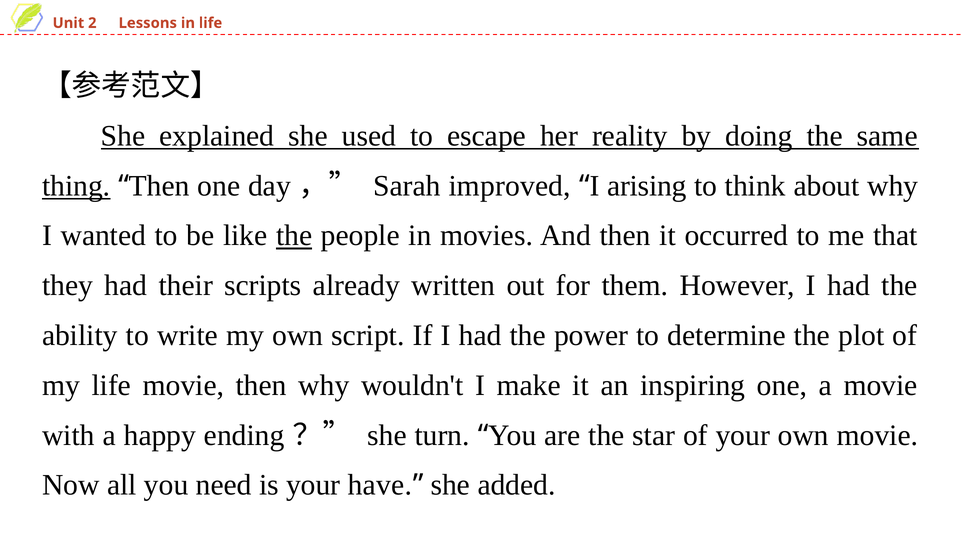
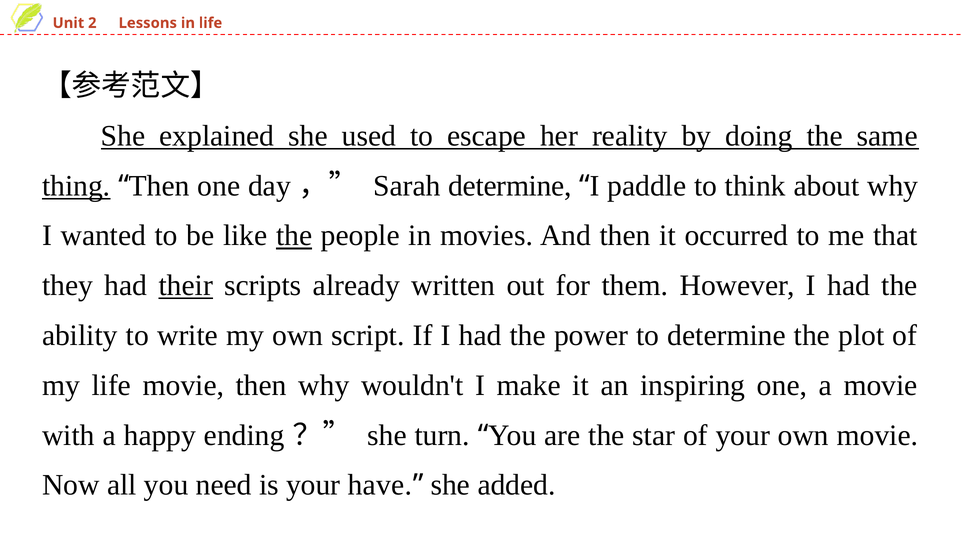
Sarah improved: improved -> determine
arising: arising -> paddle
their underline: none -> present
